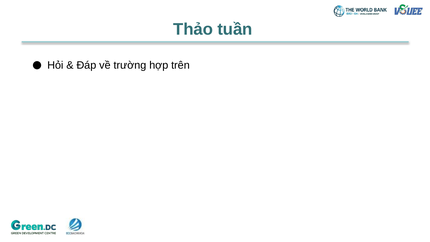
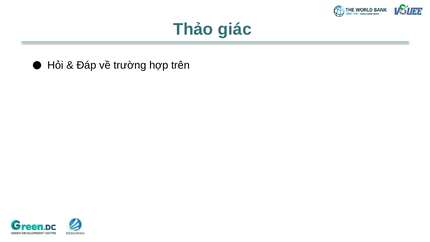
tuần: tuần -> giác
